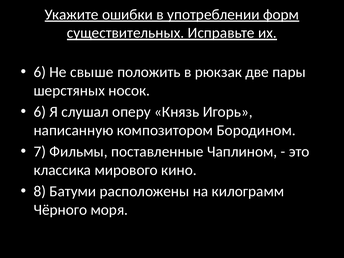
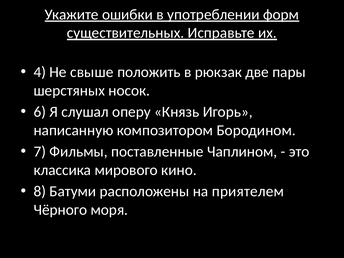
6 at (40, 72): 6 -> 4
килограмм: килограмм -> приятелем
